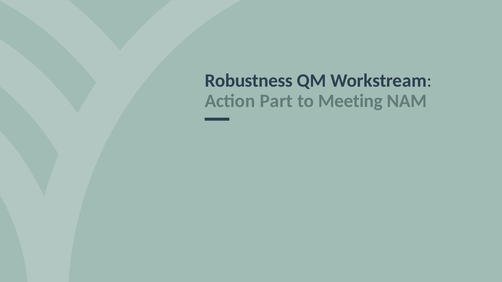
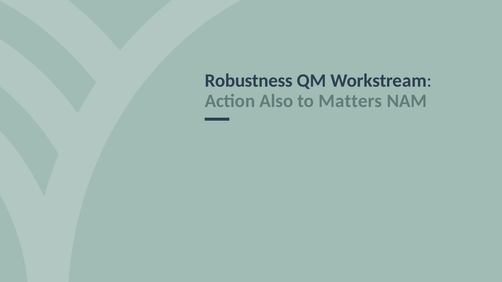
Part: Part -> Also
Meeting: Meeting -> Matters
